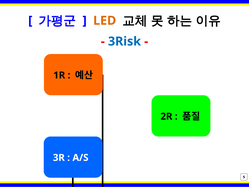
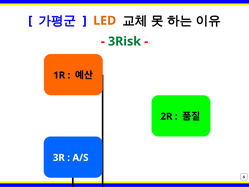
3Risk colour: blue -> green
